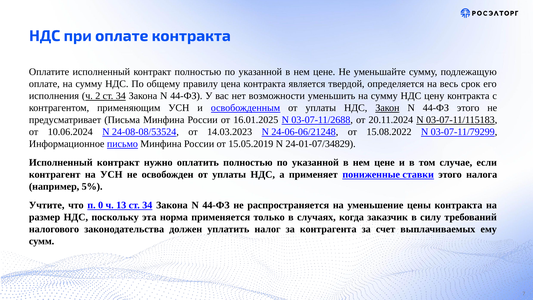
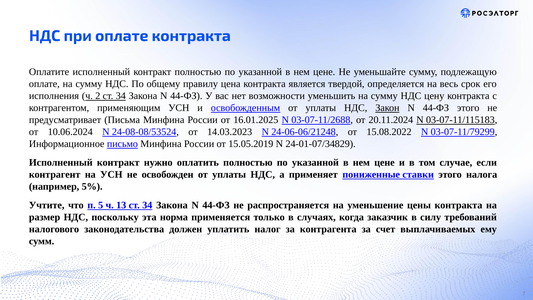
0: 0 -> 5
